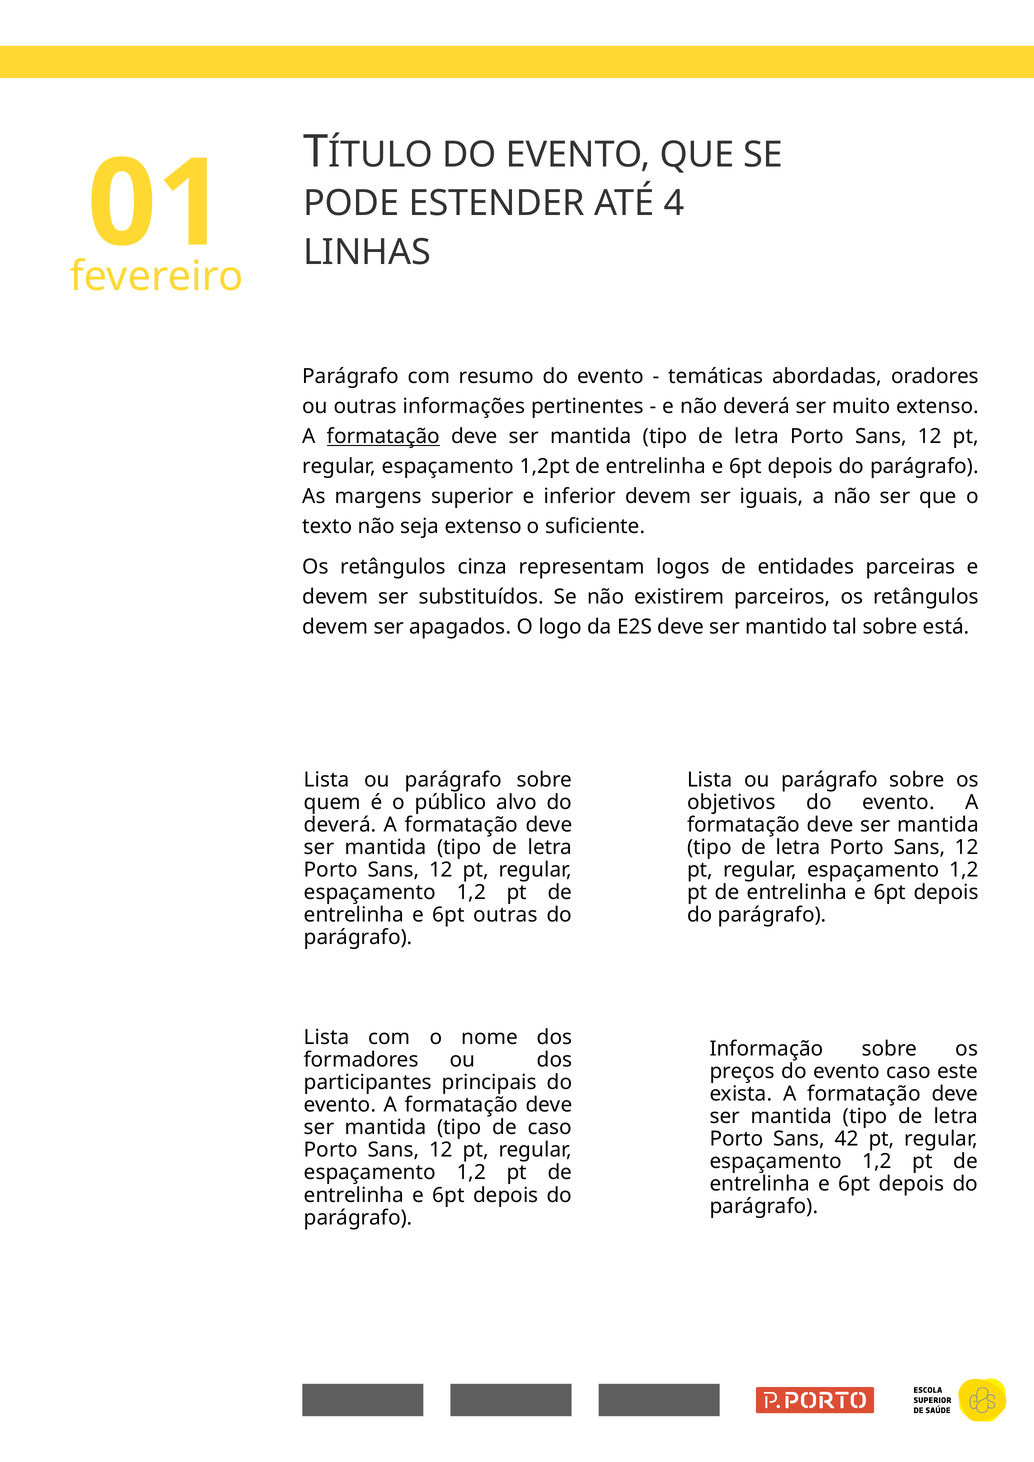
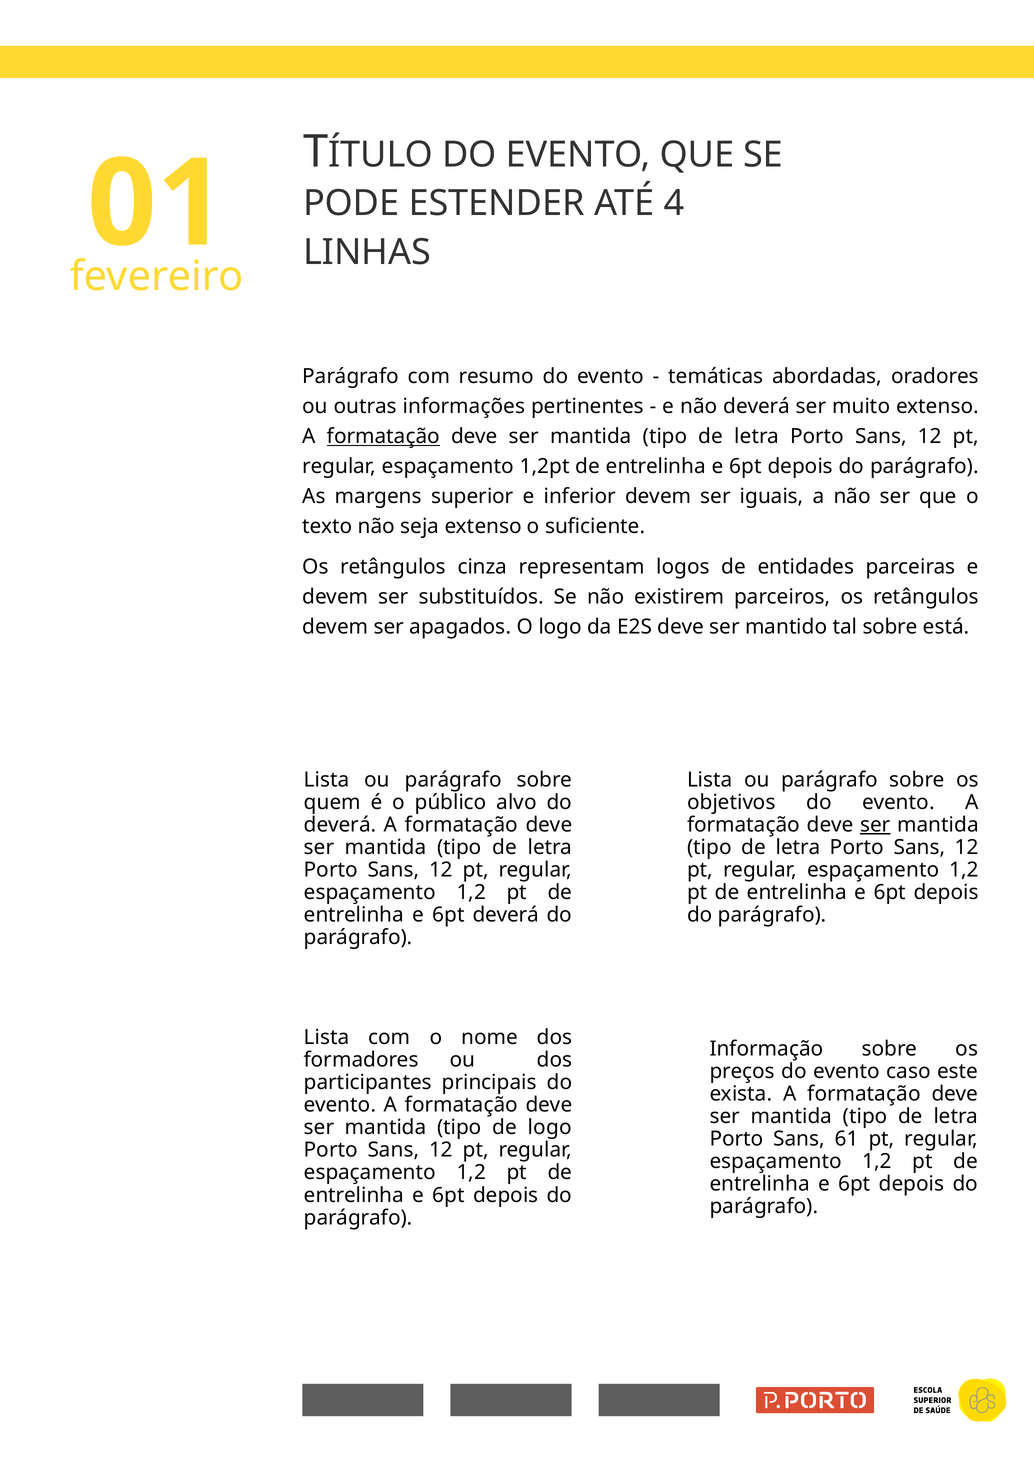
ser at (875, 824) underline: none -> present
6pt outras: outras -> deverá
de caso: caso -> logo
42: 42 -> 61
